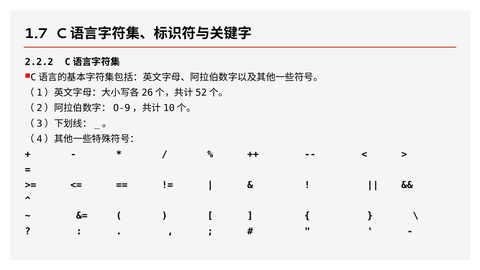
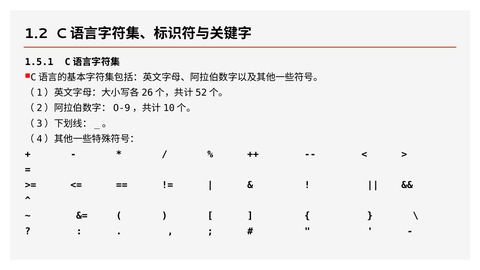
1.7: 1.7 -> 1.2
2.2.2: 2.2.2 -> 1.5.1
